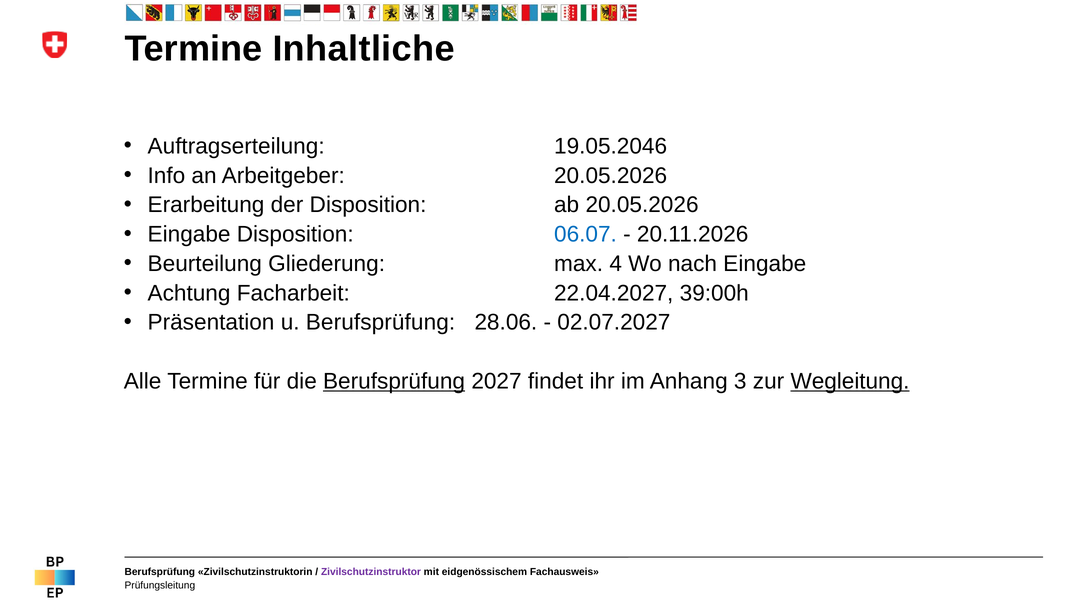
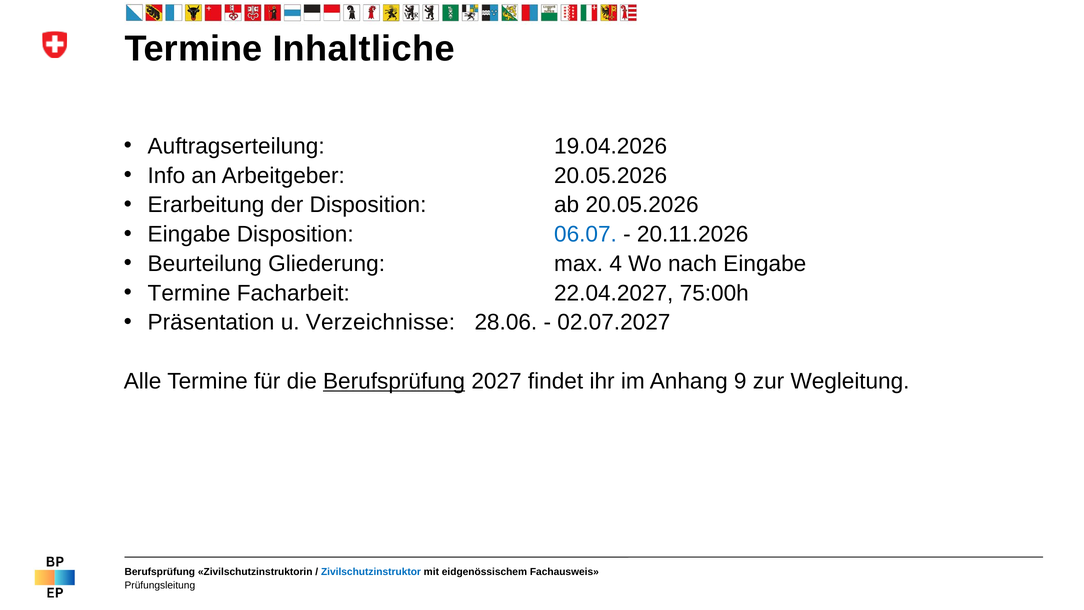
19.05.2046: 19.05.2046 -> 19.04.2026
Achtung at (189, 293): Achtung -> Termine
39:00h: 39:00h -> 75:00h
u Berufsprüfung: Berufsprüfung -> Verzeichnisse
3: 3 -> 9
Wegleitung underline: present -> none
Zivilschutzinstruktor colour: purple -> blue
